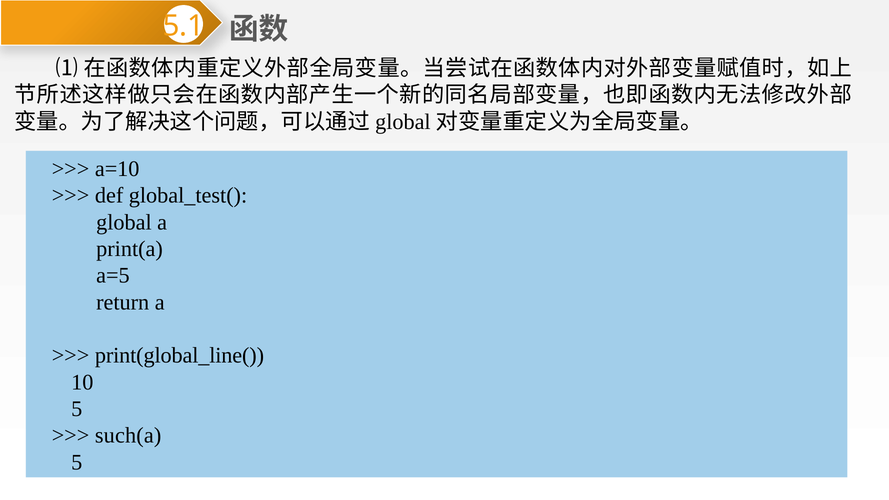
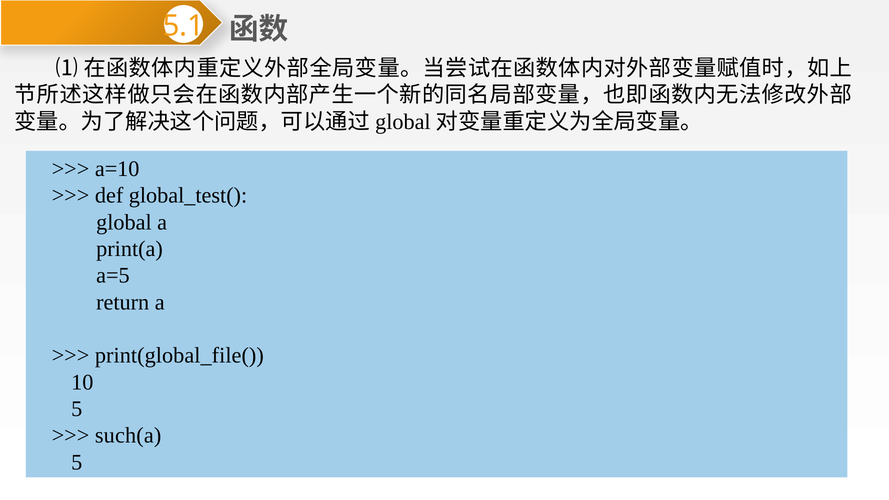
print(global_line(: print(global_line( -> print(global_file(
